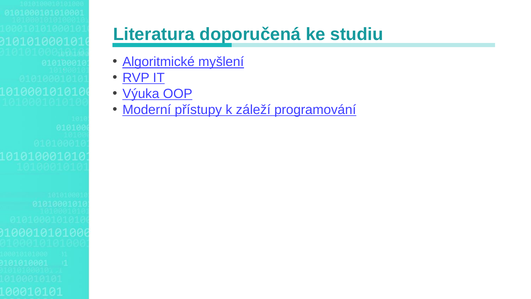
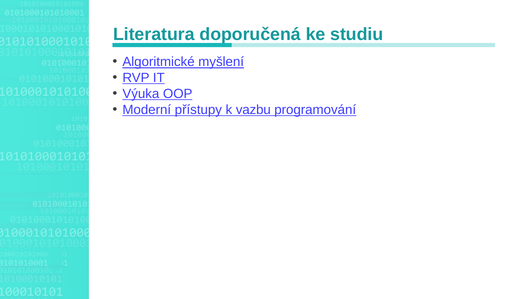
záleží: záleží -> vazbu
